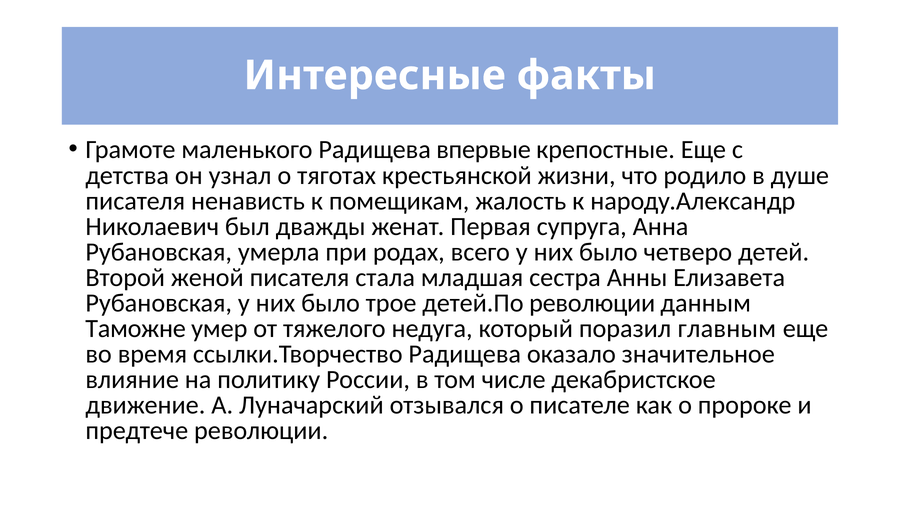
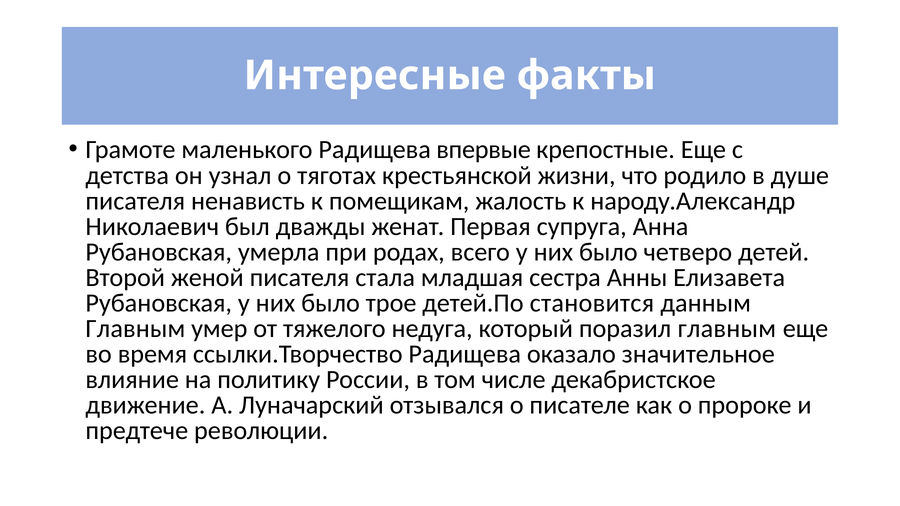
детей.По революции: революции -> становится
Таможне at (136, 329): Таможне -> Главным
